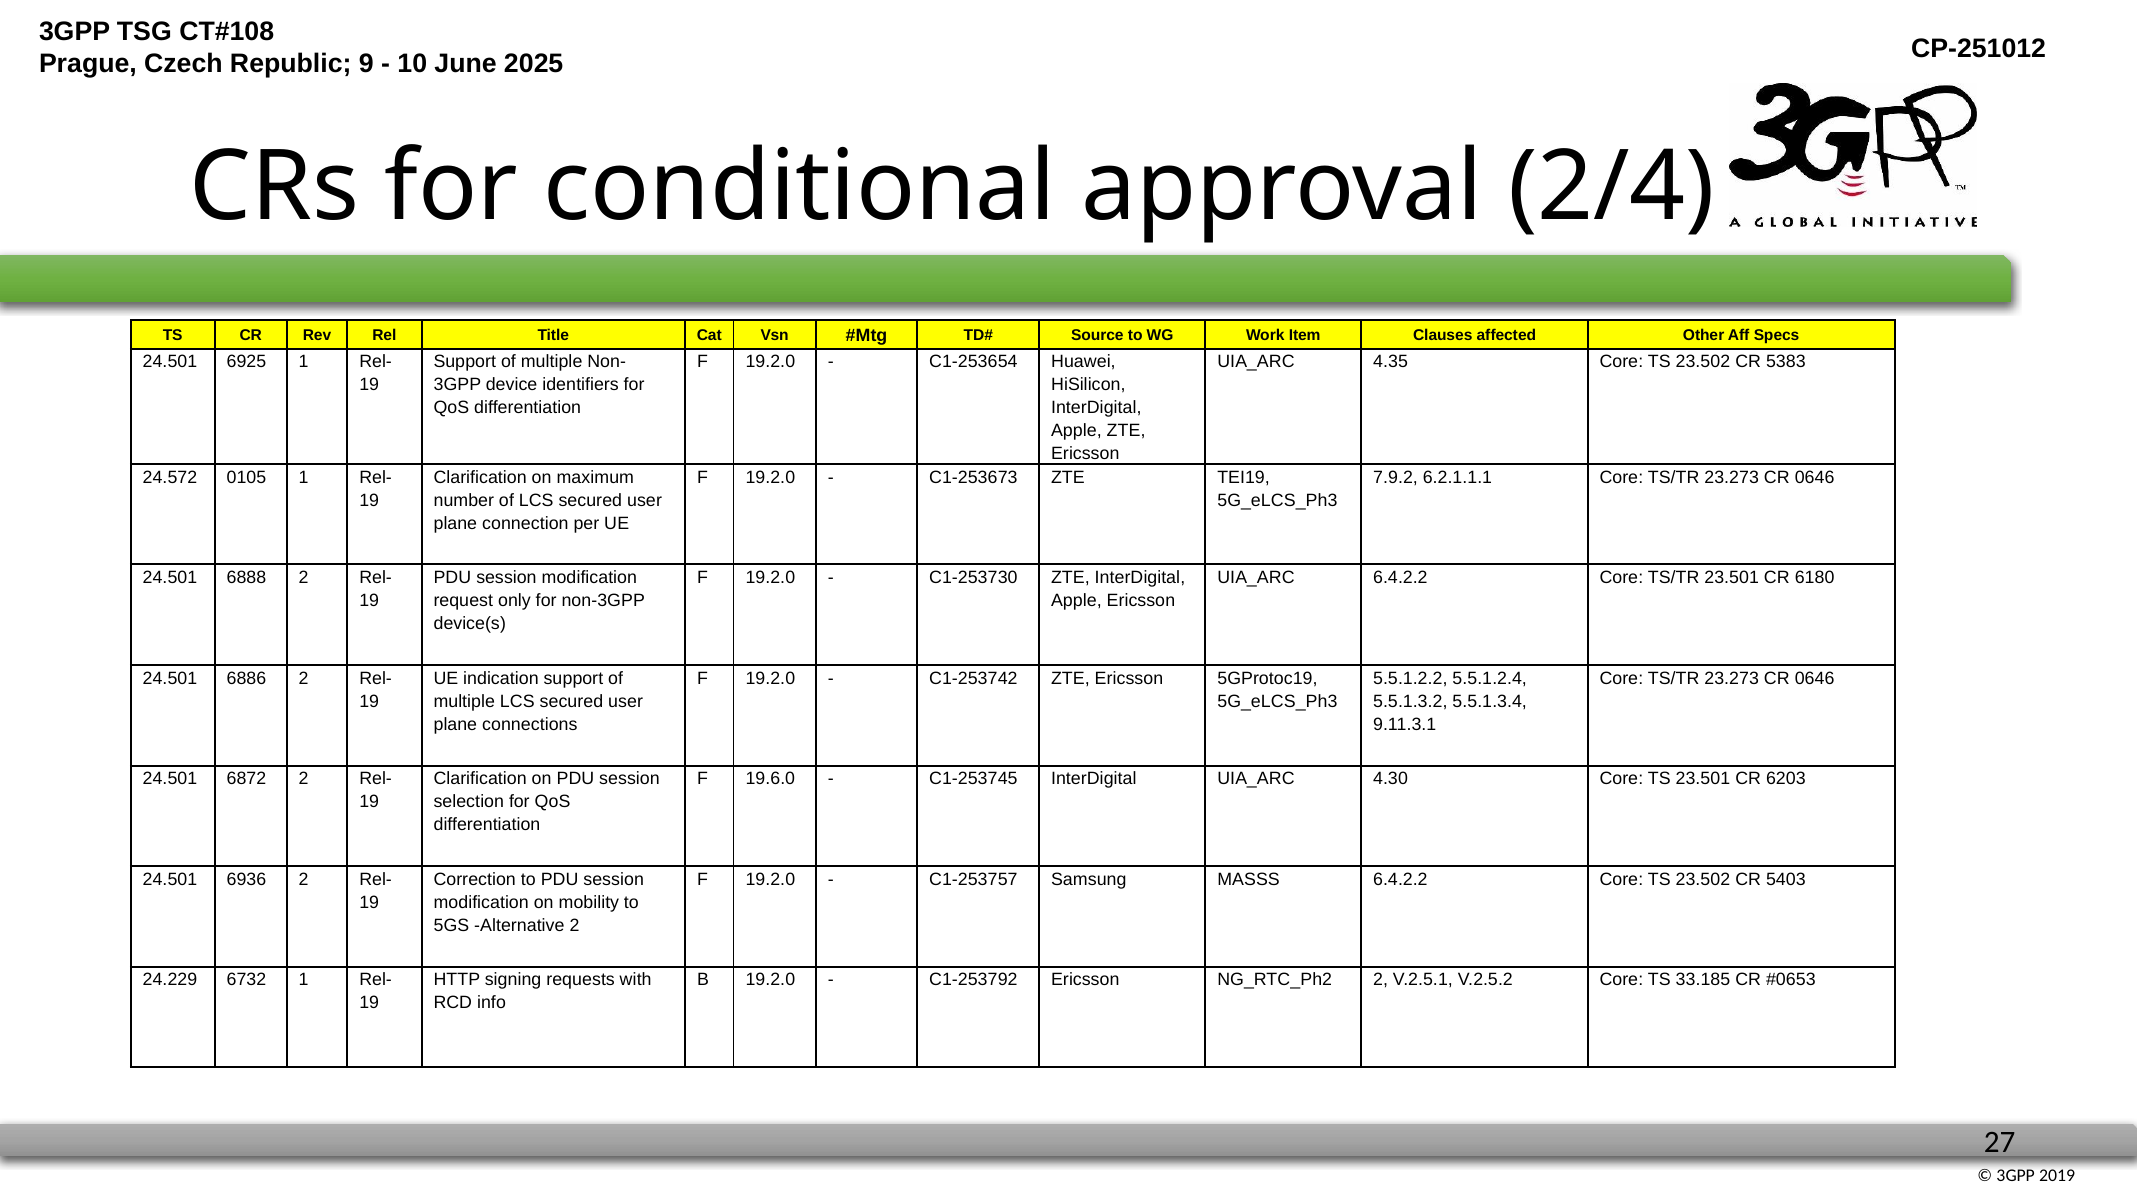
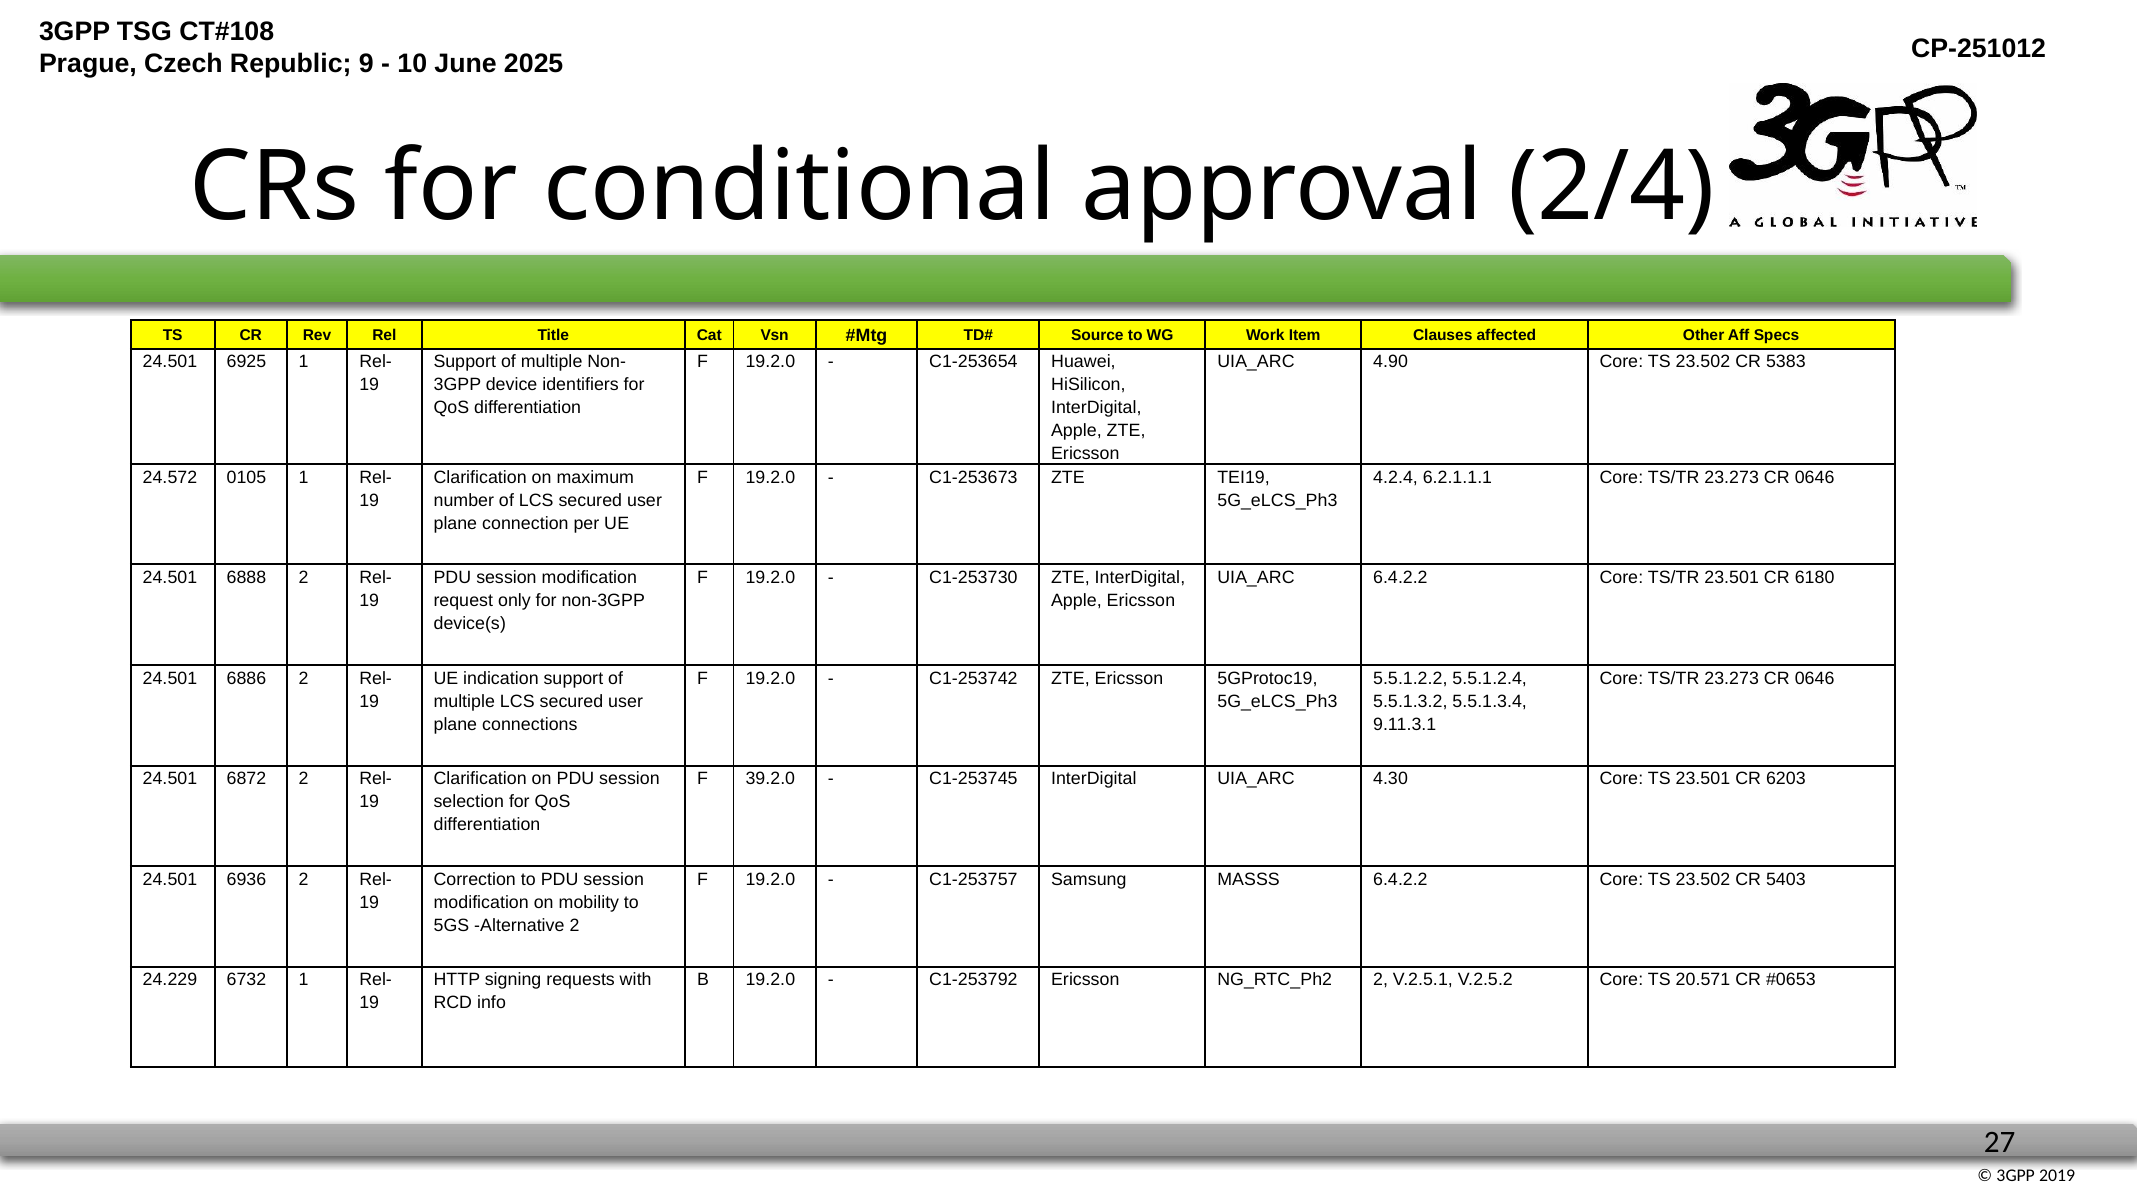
4.35: 4.35 -> 4.90
7.9.2: 7.9.2 -> 4.2.4
19.6.0: 19.6.0 -> 39.2.0
33.185: 33.185 -> 20.571
